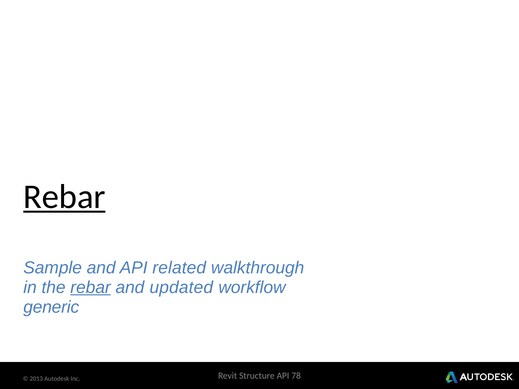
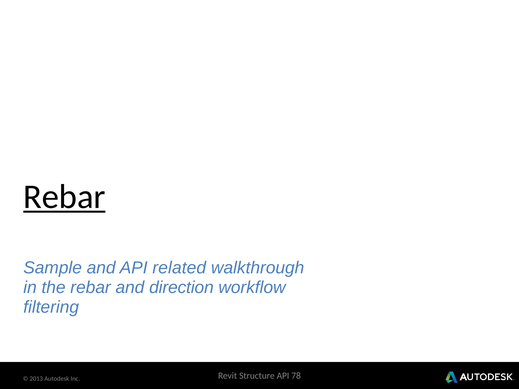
rebar at (91, 288) underline: present -> none
updated: updated -> direction
generic: generic -> filtering
